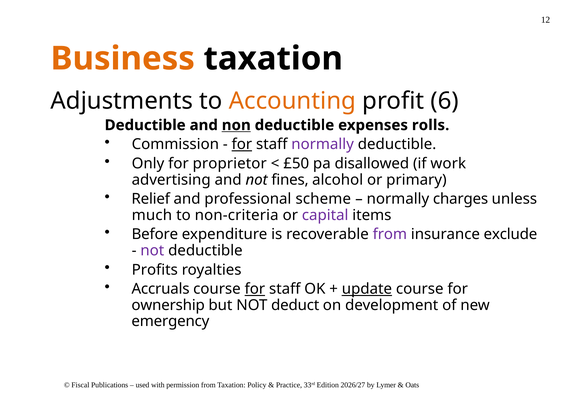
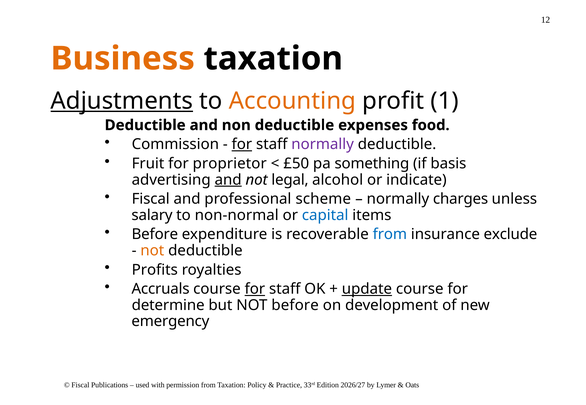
Adjustments underline: none -> present
6: 6 -> 1
non underline: present -> none
rolls: rolls -> food
Only: Only -> Fruit
disallowed: disallowed -> something
work: work -> basis
and at (228, 180) underline: none -> present
fines: fines -> legal
primary: primary -> indicate
Relief at (151, 199): Relief -> Fiscal
much: much -> salary
non-criteria: non-criteria -> non-normal
capital colour: purple -> blue
from at (390, 235) colour: purple -> blue
not at (152, 251) colour: purple -> orange
ownership: ownership -> determine
NOT deduct: deduct -> before
